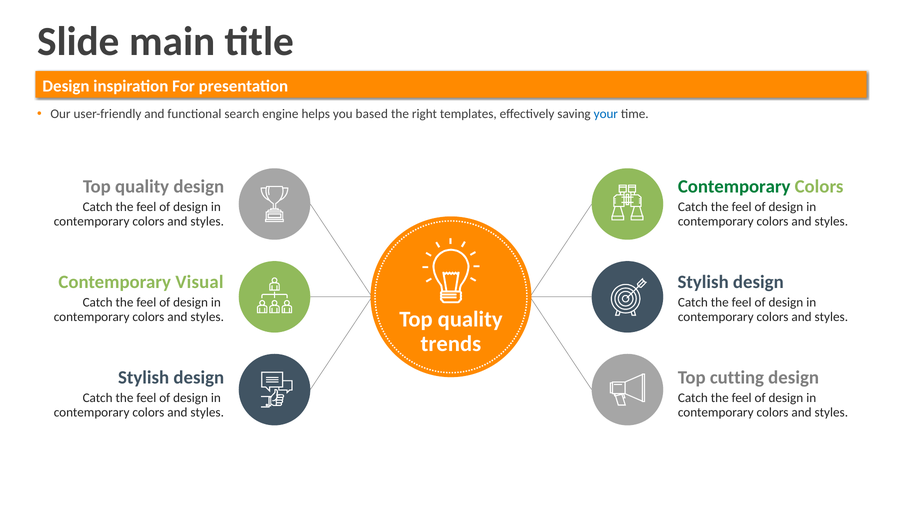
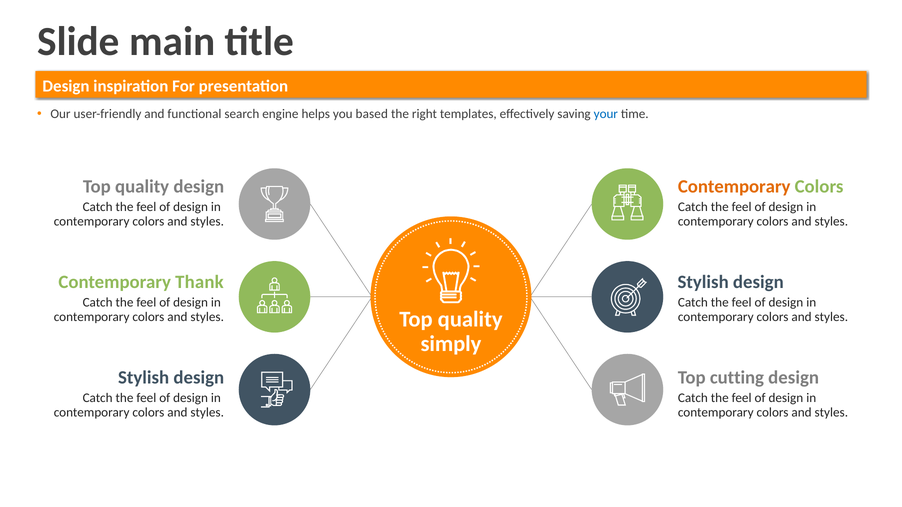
Contemporary at (734, 187) colour: green -> orange
Visual: Visual -> Thank
trends: trends -> simply
